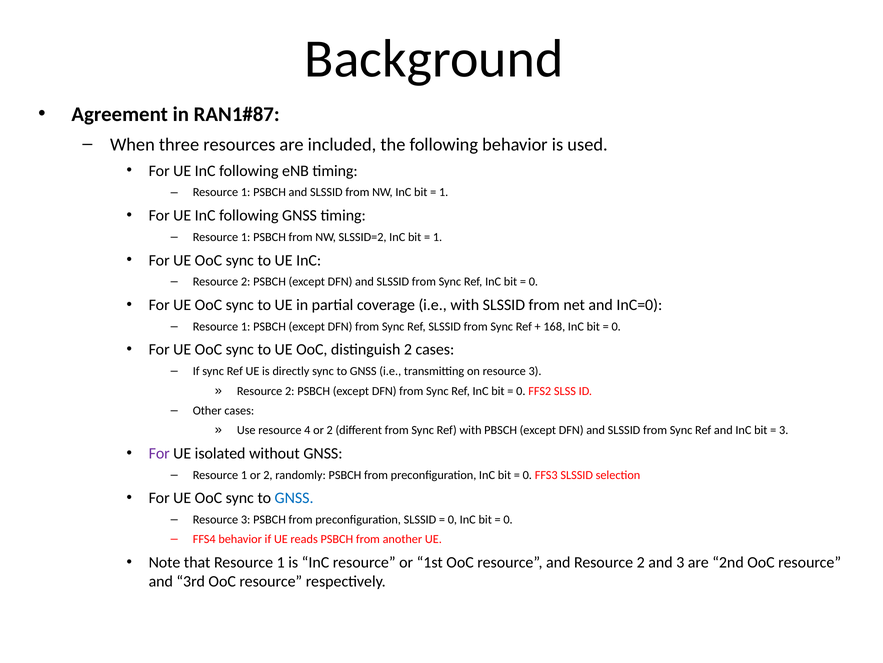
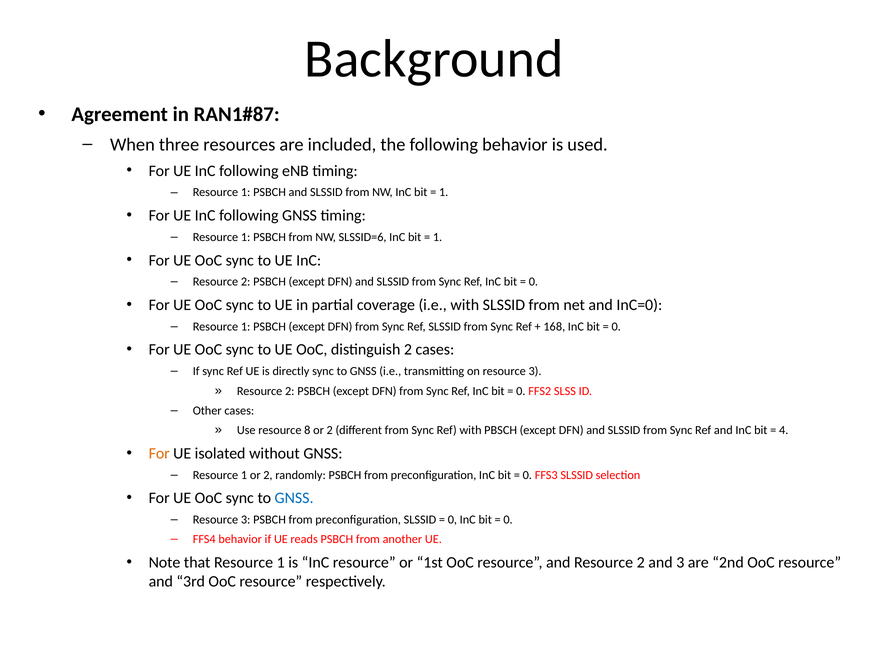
SLSSID=2: SLSSID=2 -> SLSSID=6
4: 4 -> 8
3 at (784, 430): 3 -> 4
For at (159, 453) colour: purple -> orange
